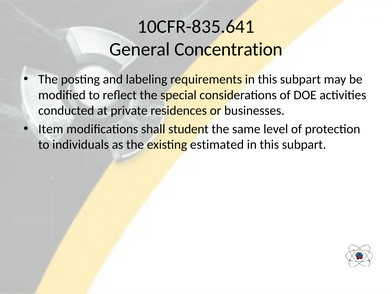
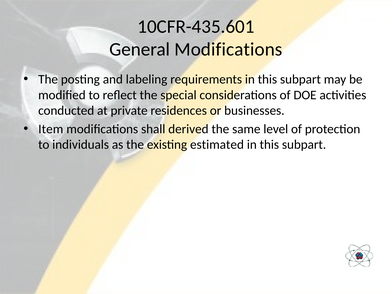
10CFR-835.641: 10CFR-835.641 -> 10CFR-435.601
General Concentration: Concentration -> Modifications
student: student -> derived
